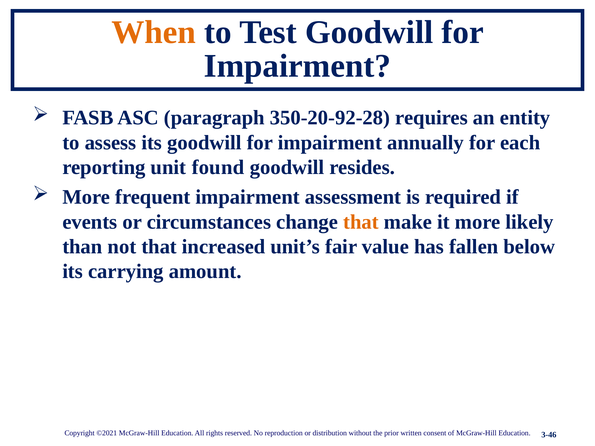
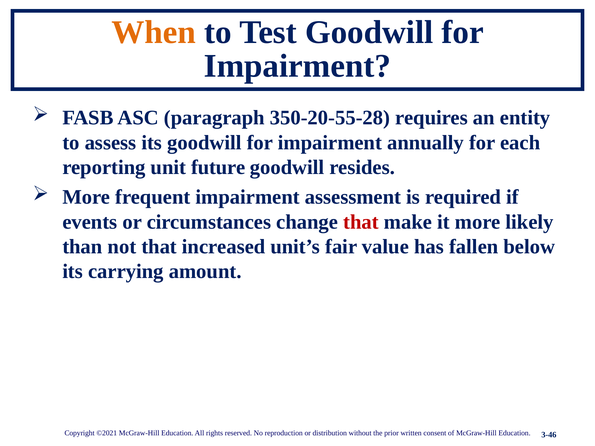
350-20-92-28: 350-20-92-28 -> 350-20-55-28
found: found -> future
that at (361, 222) colour: orange -> red
